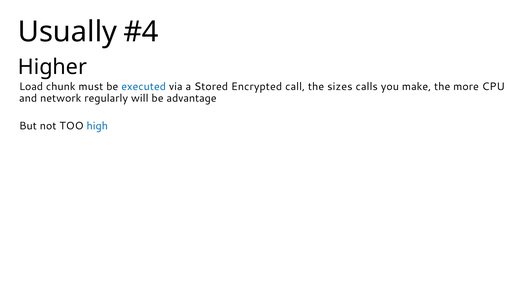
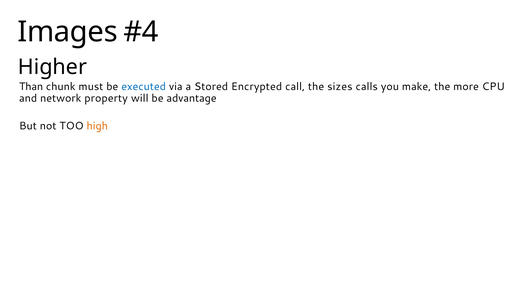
Usually: Usually -> Images
Load: Load -> Than
regularly: regularly -> property
high colour: blue -> orange
